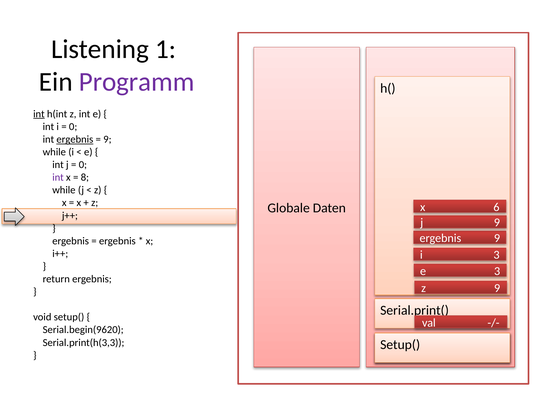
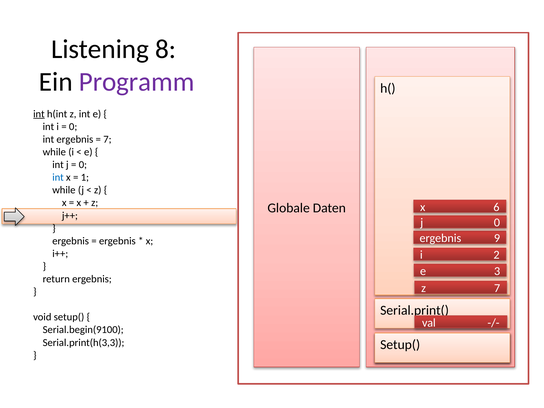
1: 1 -> 8
ergebnis at (75, 139) underline: present -> none
9 at (107, 139): 9 -> 7
int at (58, 177) colour: purple -> blue
8: 8 -> 1
j 9: 9 -> 0
i 3: 3 -> 2
z 9: 9 -> 7
Serial.begin(9620: Serial.begin(9620 -> Serial.begin(9100
